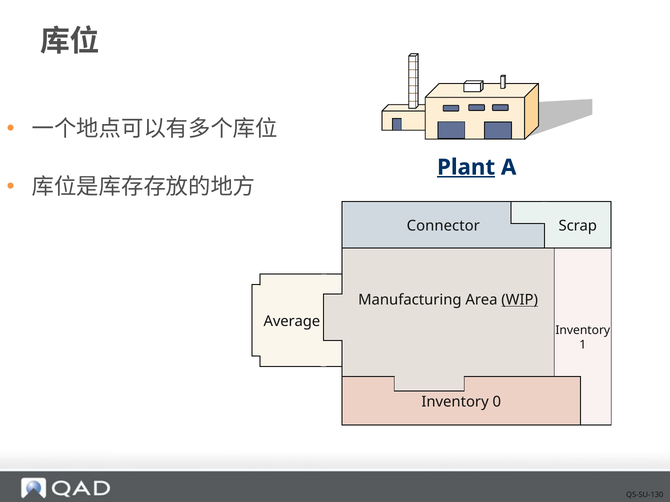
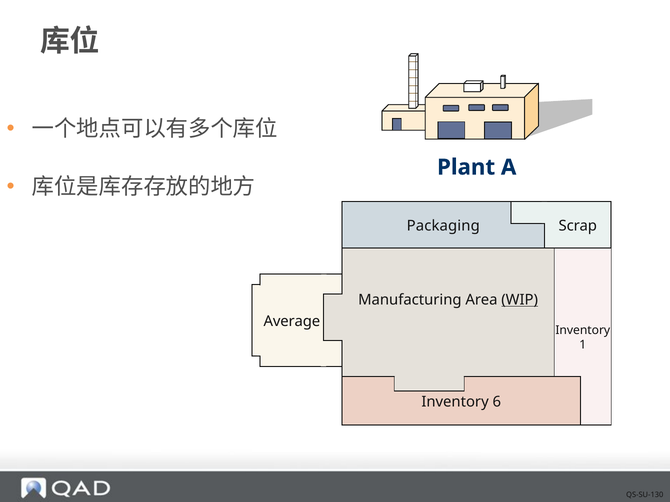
Plant underline: present -> none
Connector: Connector -> Packaging
0: 0 -> 6
